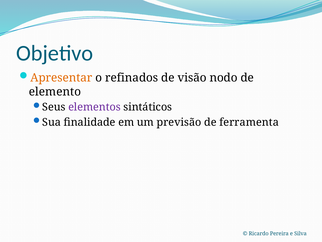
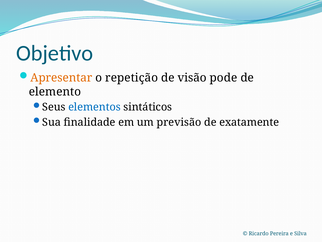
refinados: refinados -> repetição
nodo: nodo -> pode
elementos colour: purple -> blue
ferramenta: ferramenta -> exatamente
